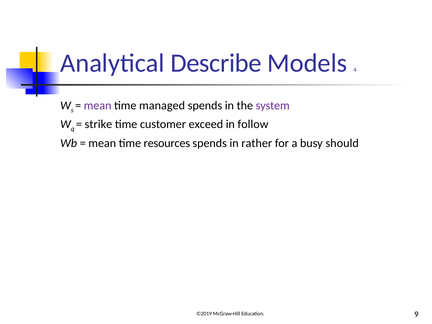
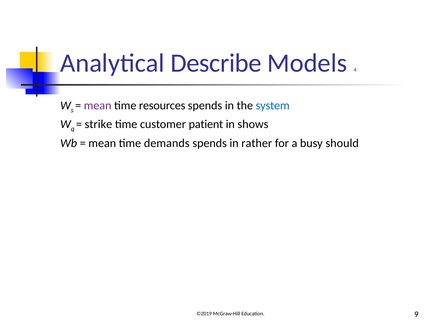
managed: managed -> resources
system colour: purple -> blue
exceed: exceed -> patient
follow: follow -> shows
resources: resources -> demands
